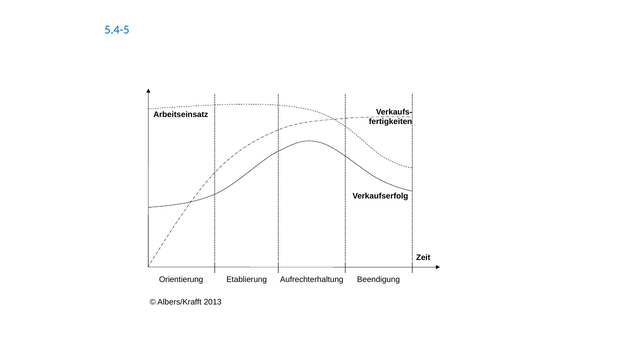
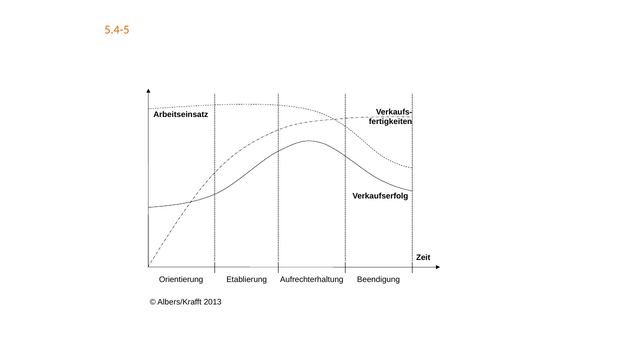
5.4-5 colour: blue -> orange
